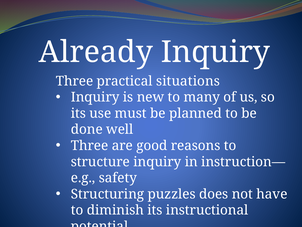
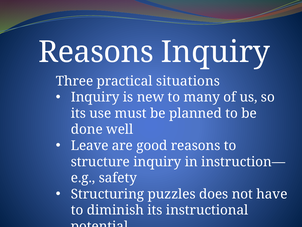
Already at (96, 52): Already -> Reasons
Three at (90, 145): Three -> Leave
